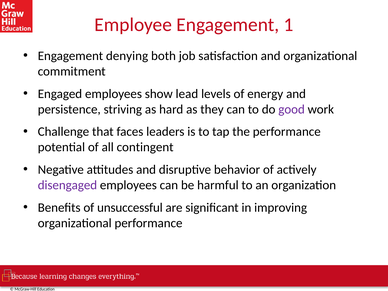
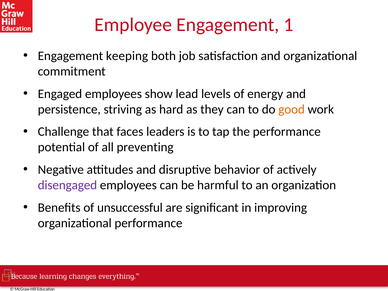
denying: denying -> keeping
good colour: purple -> orange
contingent: contingent -> preventing
